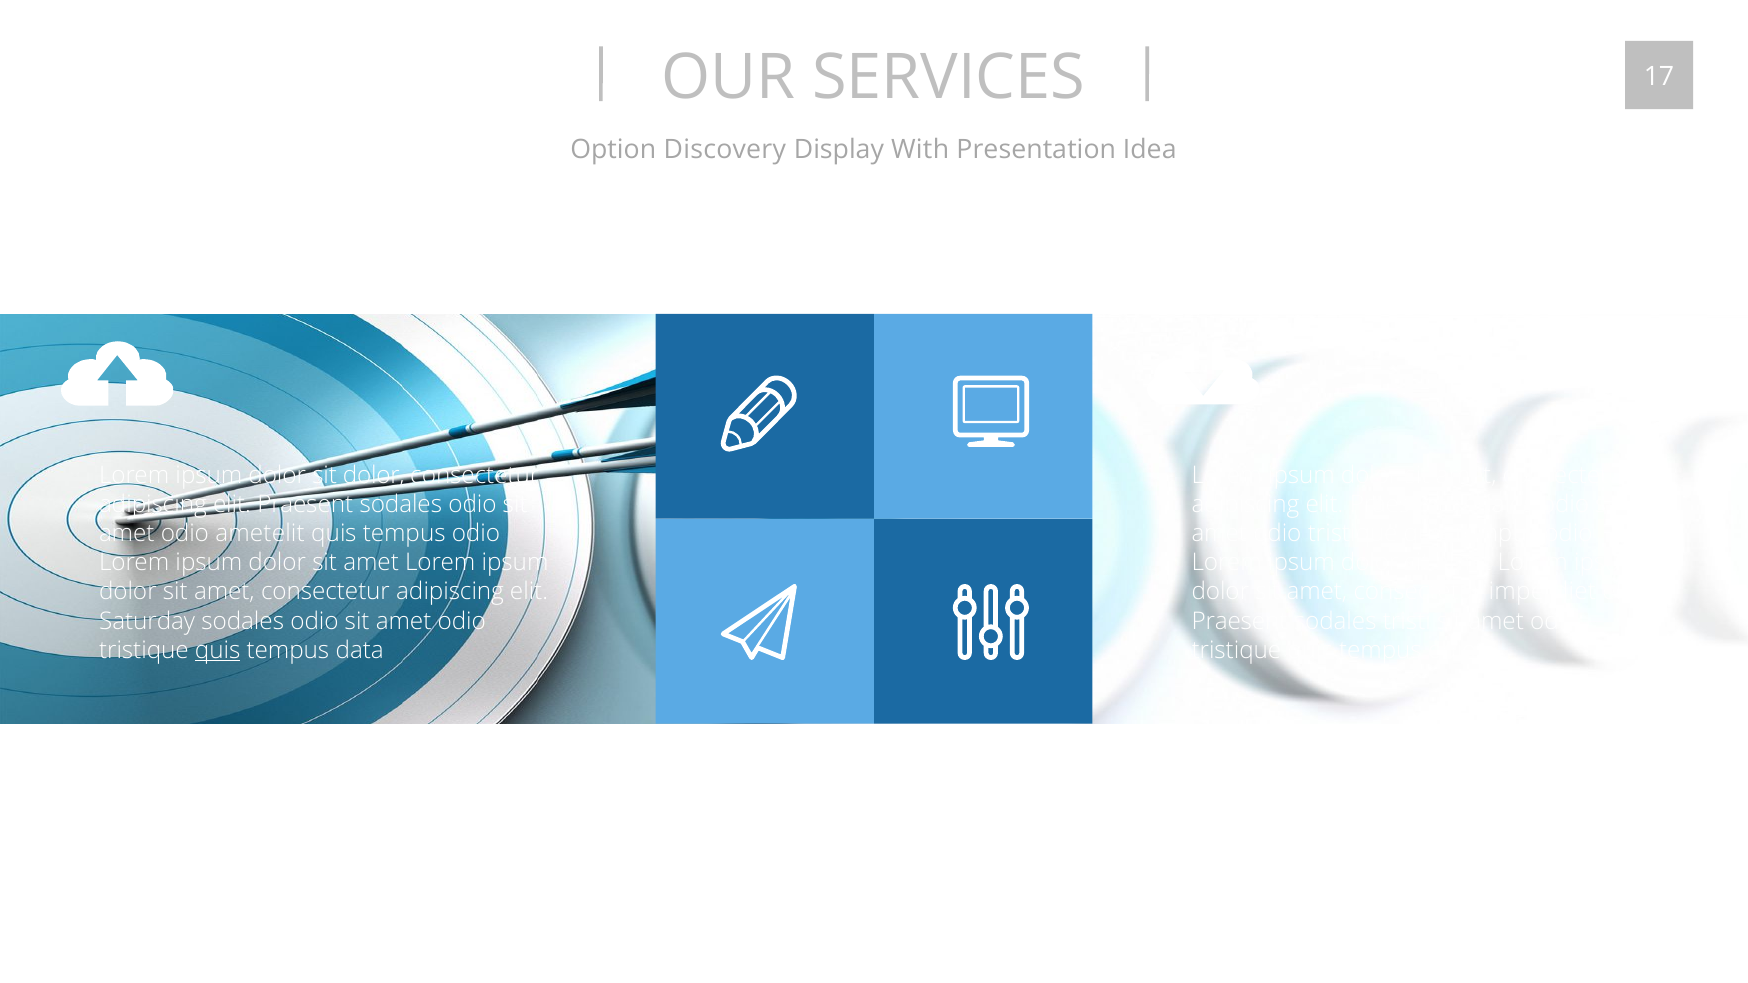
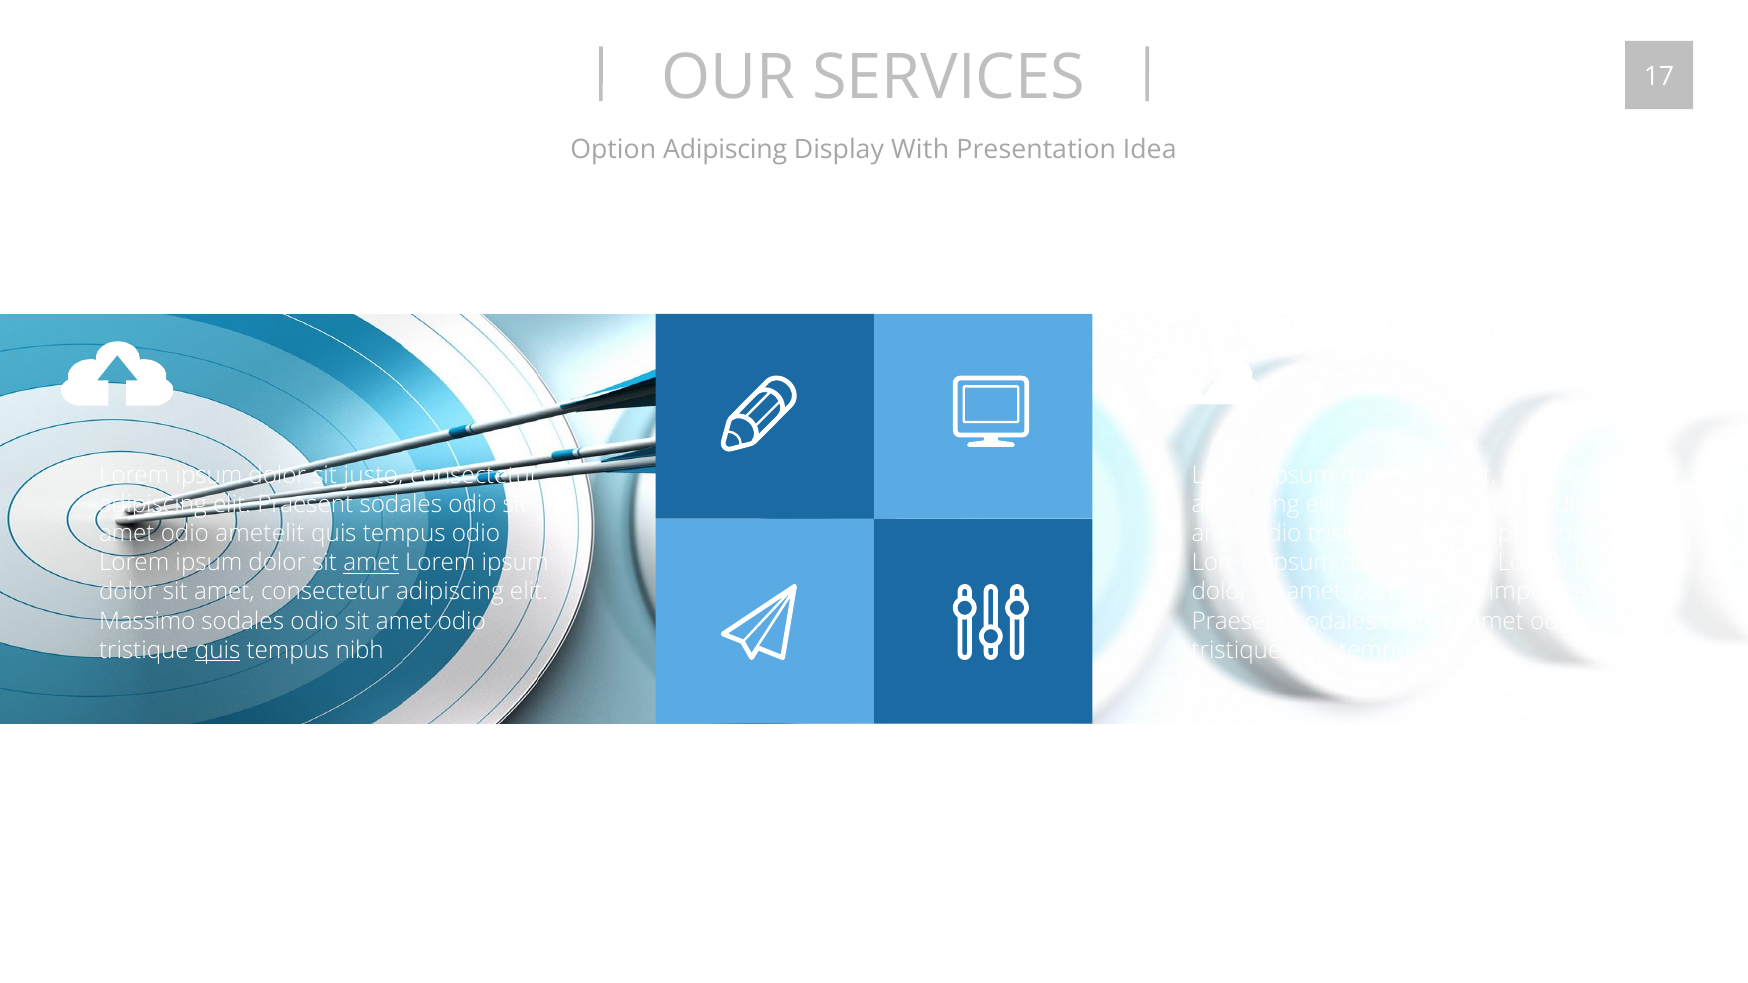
Option Discovery: Discovery -> Adipiscing
sit dolor: dolor -> justo
amet at (371, 563) underline: none -> present
Saturday: Saturday -> Massimo
data: data -> nibh
